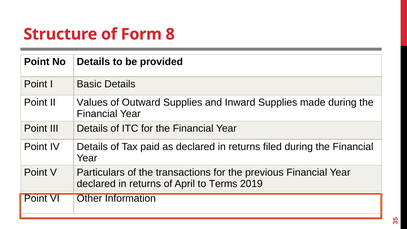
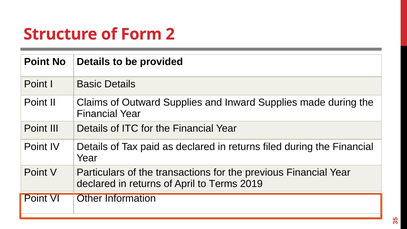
8: 8 -> 2
Values: Values -> Claims
